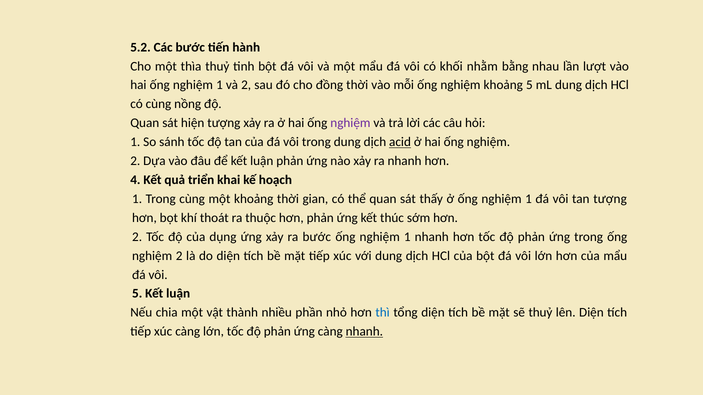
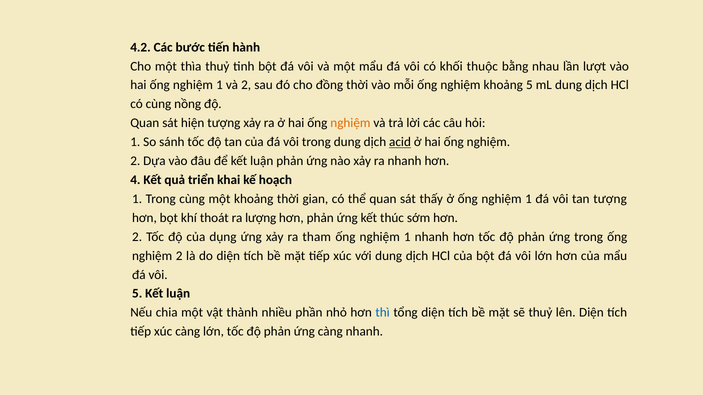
5.2: 5.2 -> 4.2
nhằm: nhằm -> thuộc
nghiệm at (350, 123) colour: purple -> orange
thuộc: thuộc -> lượng
ra bước: bước -> tham
nhanh at (364, 332) underline: present -> none
